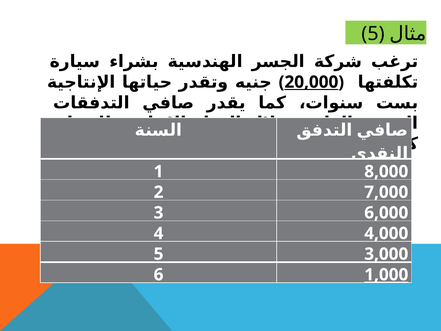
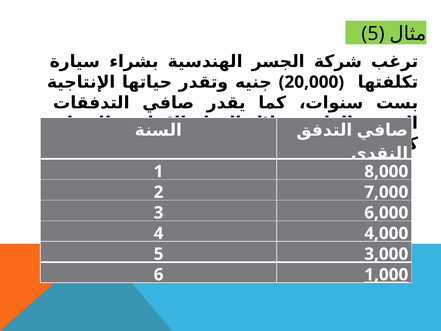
20,000 underline: present -> none
